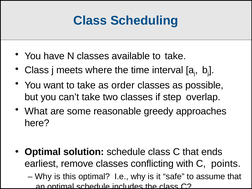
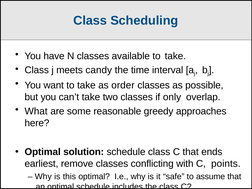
where: where -> candy
step: step -> only
